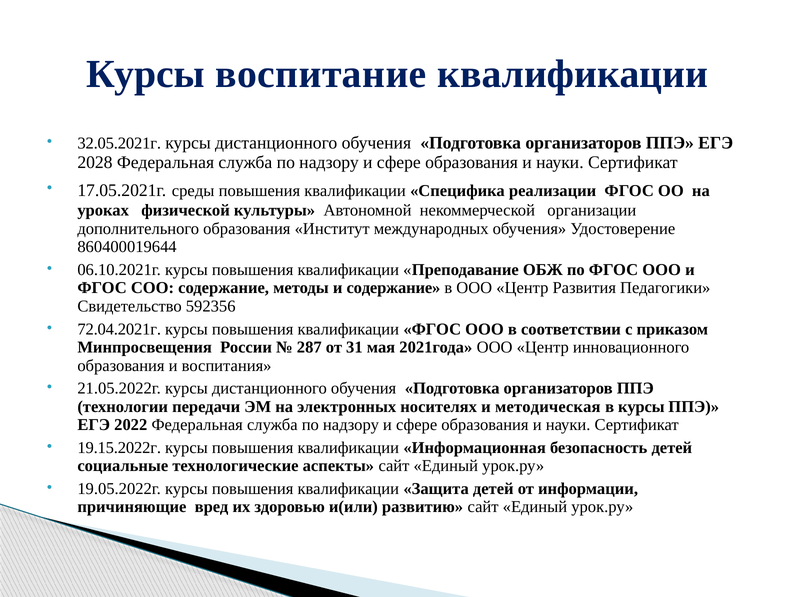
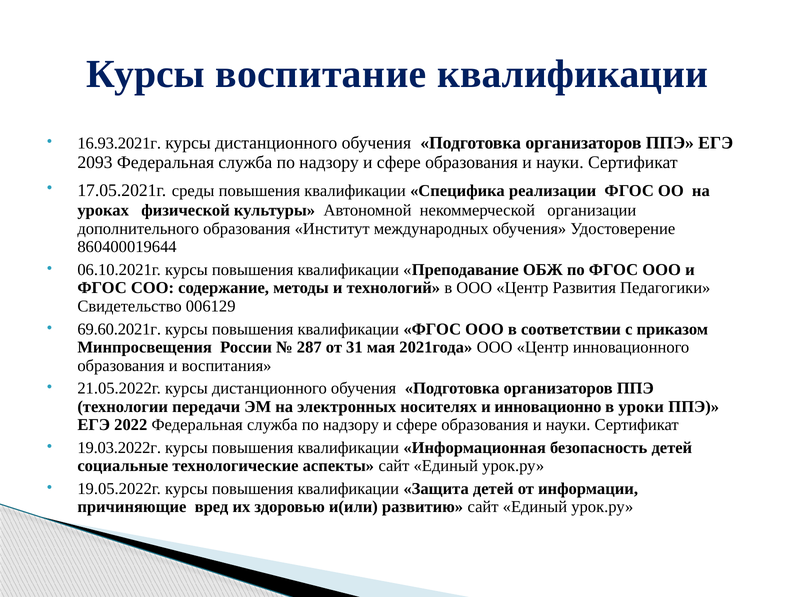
32.05.2021г: 32.05.2021г -> 16.93.2021г
2028: 2028 -> 2093
и содержание: содержание -> технологий
592356: 592356 -> 006129
72.04.2021г: 72.04.2021г -> 69.60.2021г
методическая: методическая -> инновационно
в курсы: курсы -> уроки
19.15.2022г: 19.15.2022г -> 19.03.2022г
